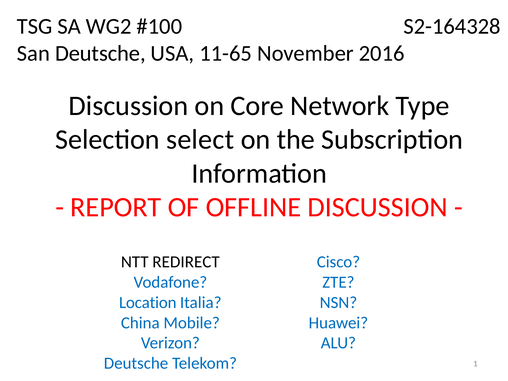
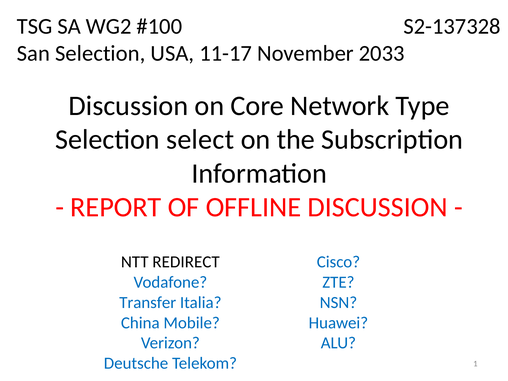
S2-164328: S2-164328 -> S2-137328
San Deutsche: Deutsche -> Selection
11-65: 11-65 -> 11-17
2016: 2016 -> 2033
Location: Location -> Transfer
